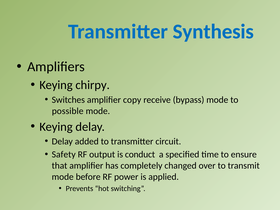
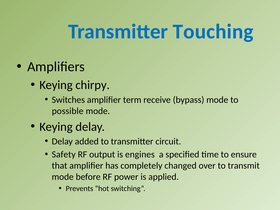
Synthesis: Synthesis -> Touching
copy: copy -> term
conduct: conduct -> engines
